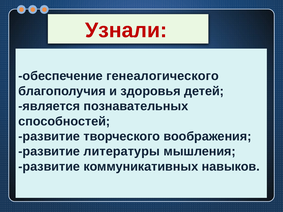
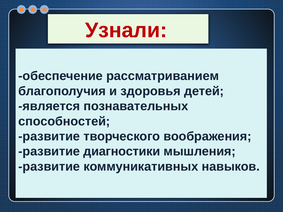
генеалогического: генеалогического -> рассматриванием
литературы: литературы -> диагностики
